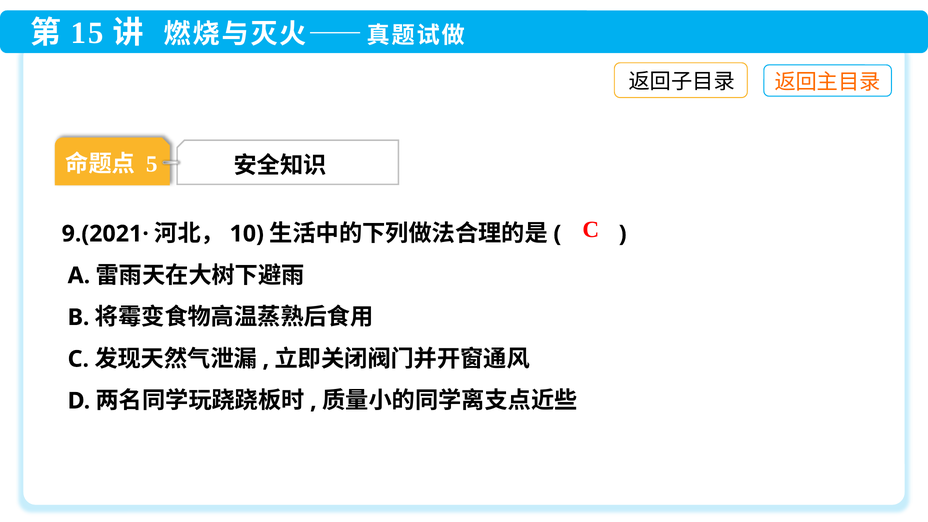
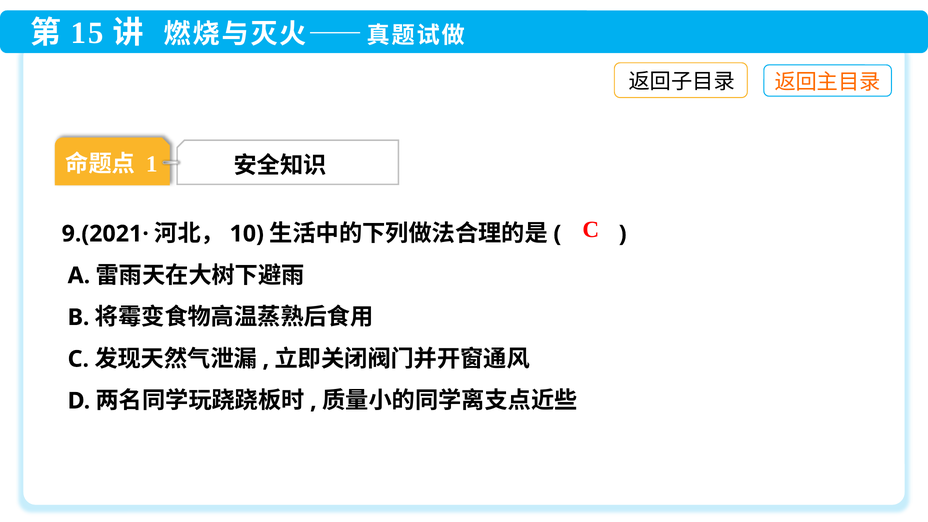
5: 5 -> 1
